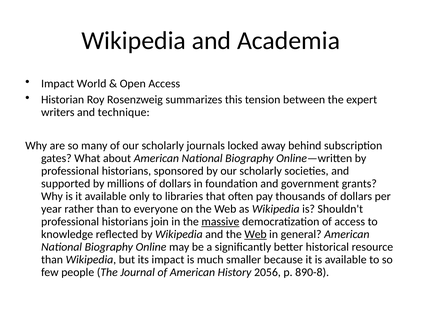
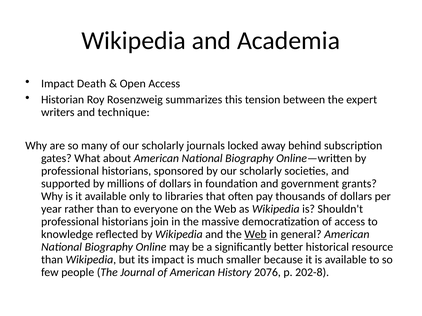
World: World -> Death
massive underline: present -> none
2056: 2056 -> 2076
890-8: 890-8 -> 202-8
